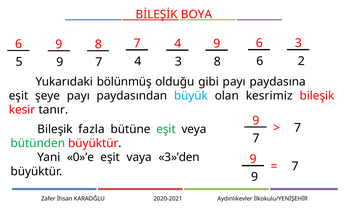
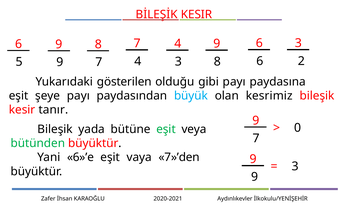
BİLEŞİK BOYA: BOYA -> KESIR
bölünmüş: bölünmüş -> gösterilen
7 at (298, 128): 7 -> 0
fazla: fazla -> yada
0»’e: 0»’e -> 6»’e
3»’den: 3»’den -> 7»’den
7 at (295, 167): 7 -> 3
